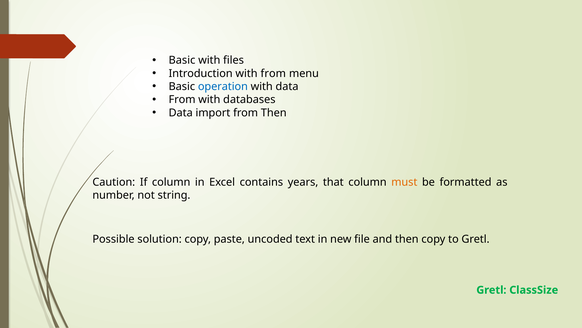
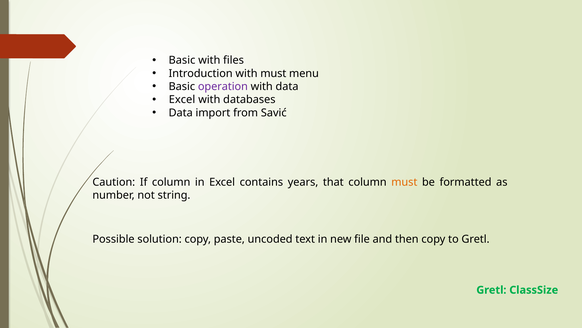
with from: from -> must
operation colour: blue -> purple
From at (182, 99): From -> Excel
from Then: Then -> Savić
